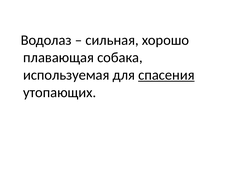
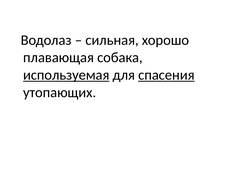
используемая underline: none -> present
